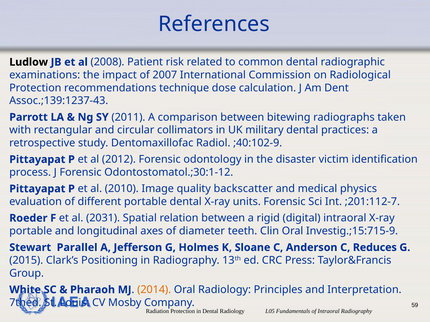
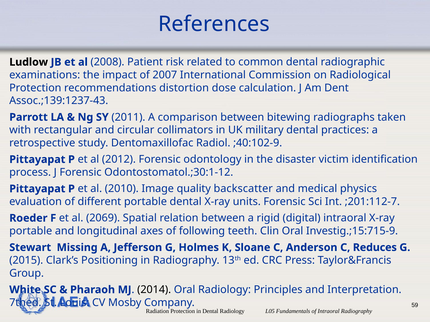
technique: technique -> distortion
2031: 2031 -> 2069
diameter: diameter -> following
Parallel: Parallel -> Missing
2014 colour: orange -> black
